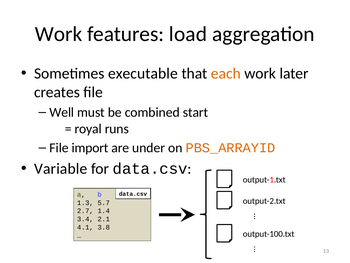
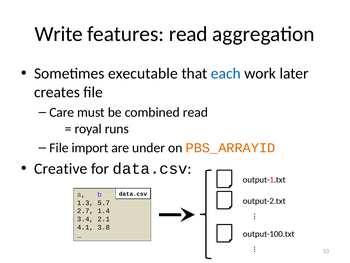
Work at (59, 34): Work -> Write
features load: load -> read
each colour: orange -> blue
Well: Well -> Care
combined start: start -> read
Variable: Variable -> Creative
